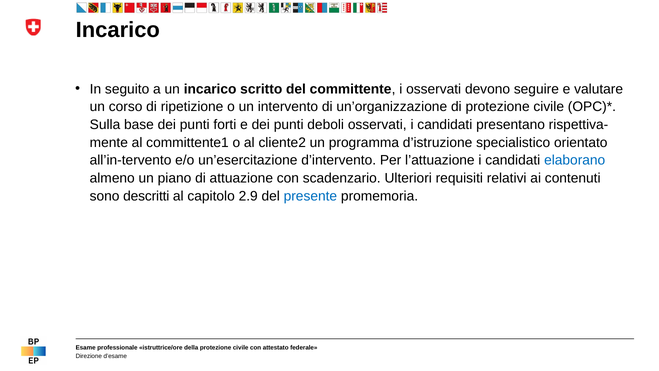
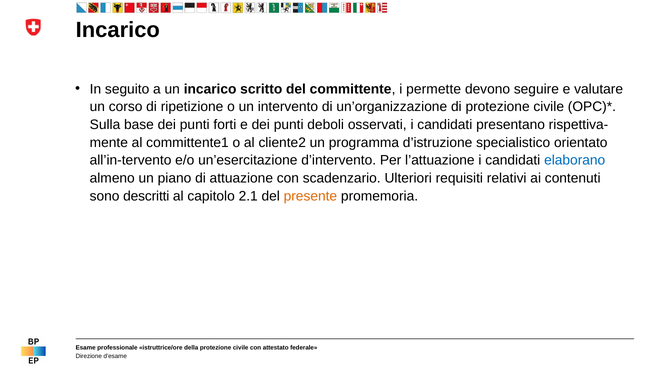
i osservati: osservati -> permette
2.9: 2.9 -> 2.1
presente colour: blue -> orange
